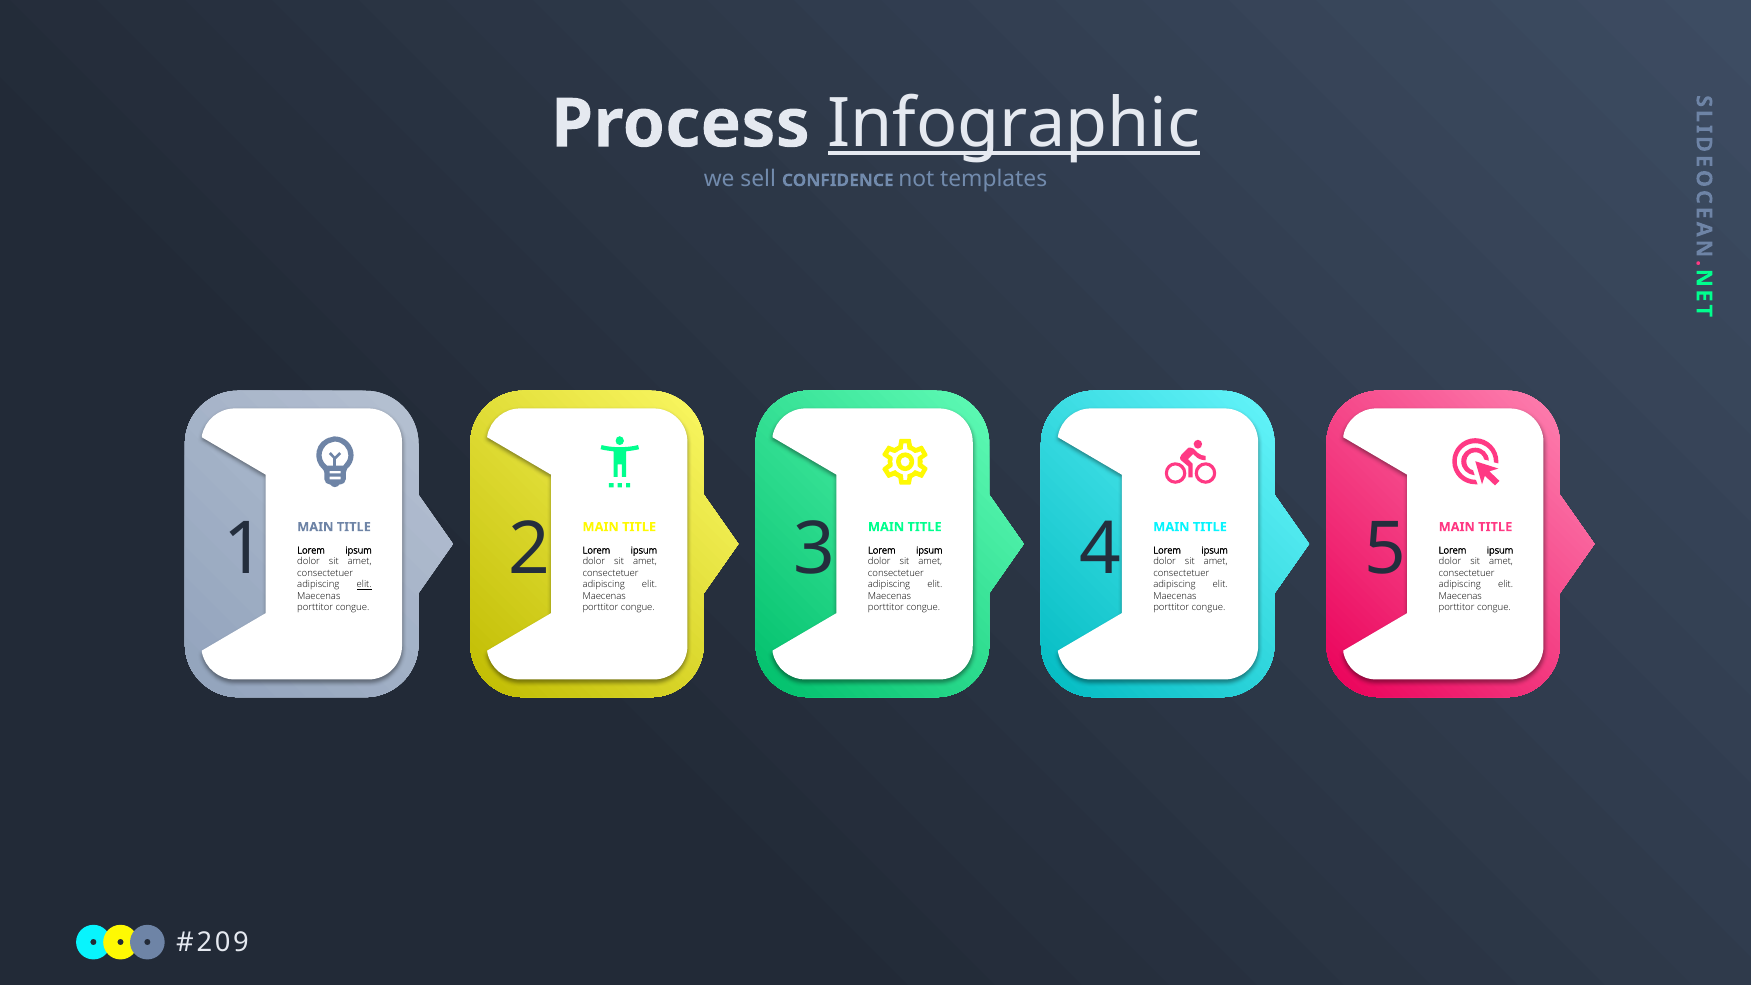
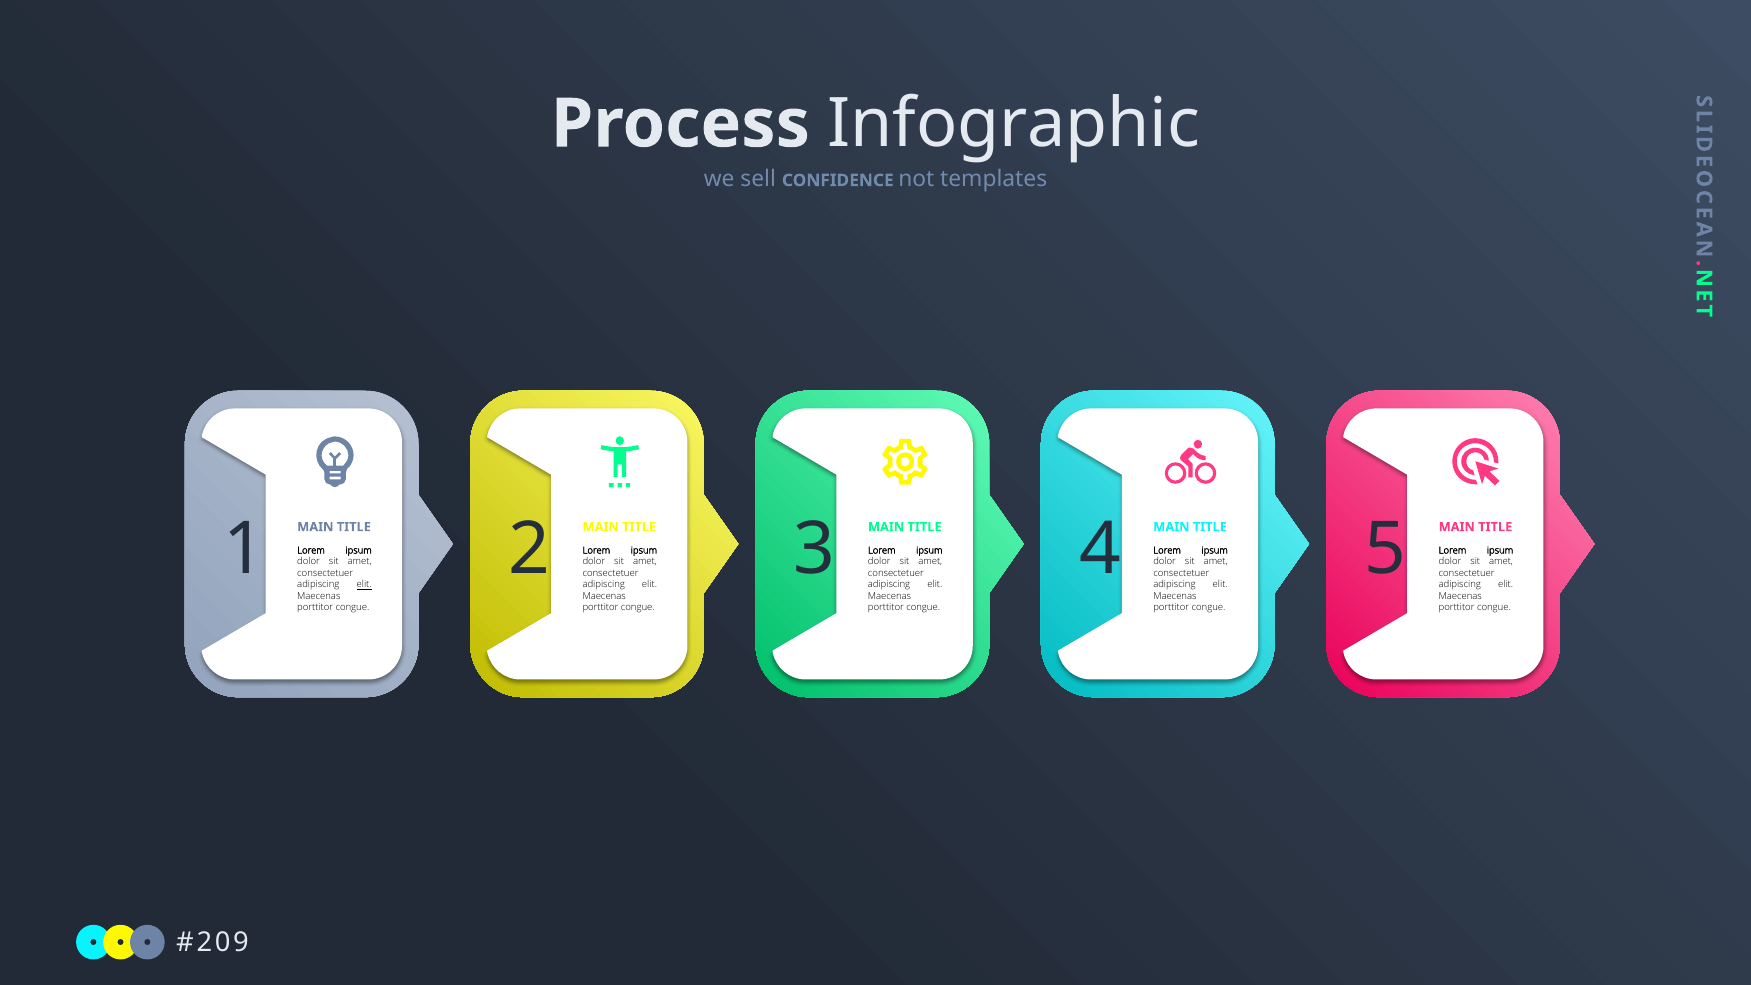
Infographic underline: present -> none
